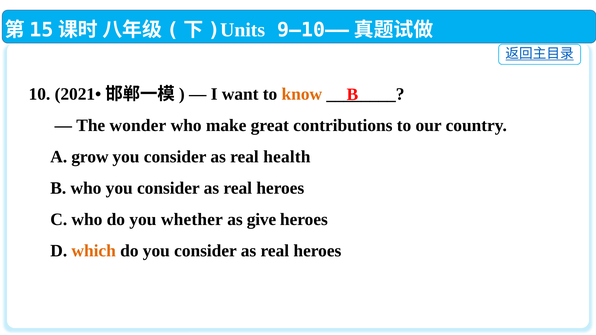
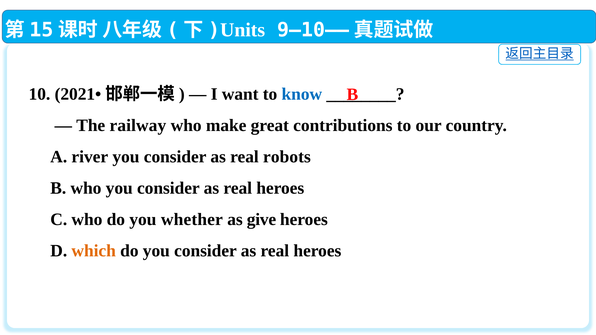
know colour: orange -> blue
wonder: wonder -> railway
grow: grow -> river
health: health -> robots
